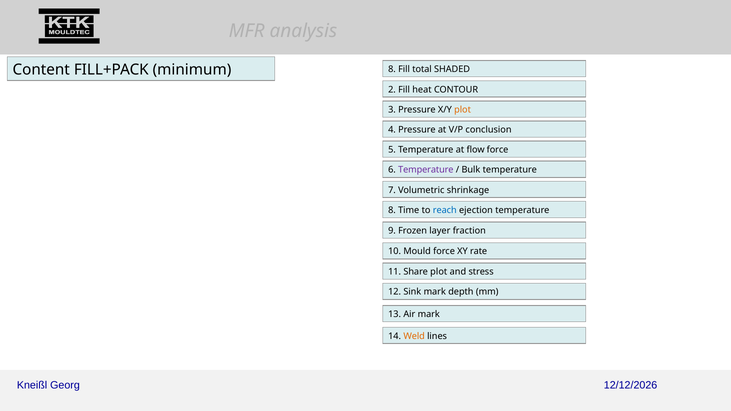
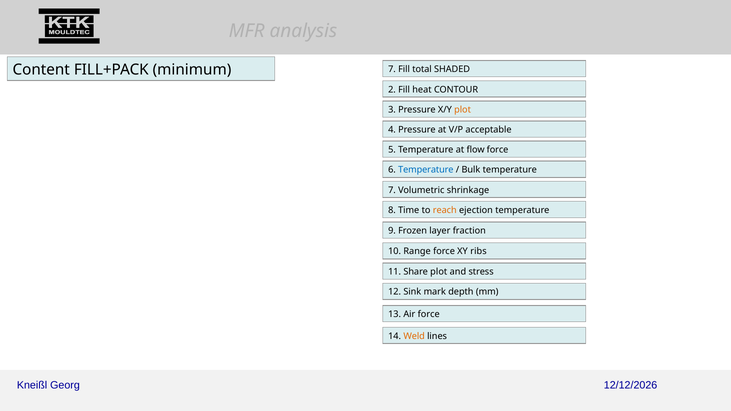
minimum 8: 8 -> 7
conclusion: conclusion -> acceptable
Temperature at (426, 170) colour: purple -> blue
reach colour: blue -> orange
Mould: Mould -> Range
rate: rate -> ribs
Air mark: mark -> force
